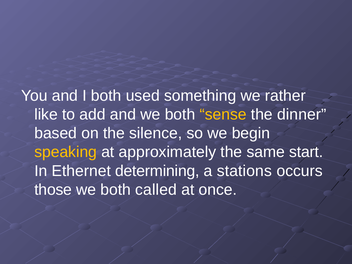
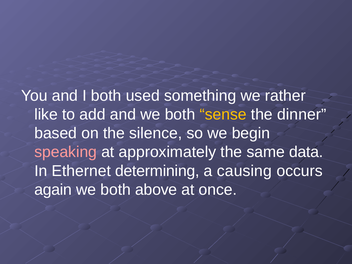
speaking colour: yellow -> pink
start: start -> data
stations: stations -> causing
those: those -> again
called: called -> above
